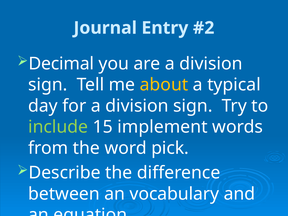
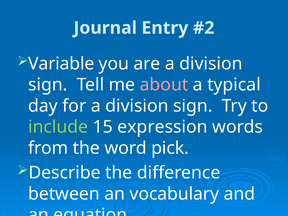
Decimal: Decimal -> Variable
about colour: yellow -> pink
implement: implement -> expression
